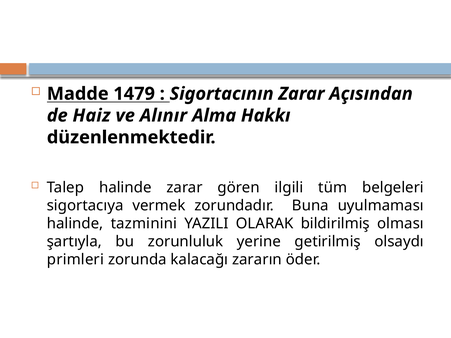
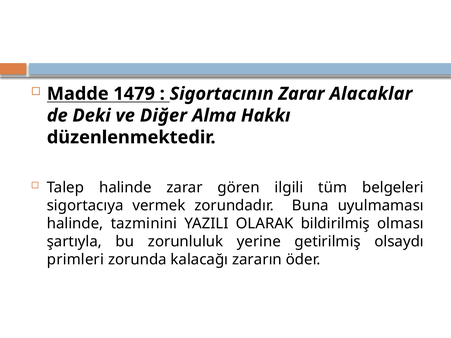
Açısından: Açısından -> Alacaklar
Haiz: Haiz -> Deki
Alınır: Alınır -> Diğer
